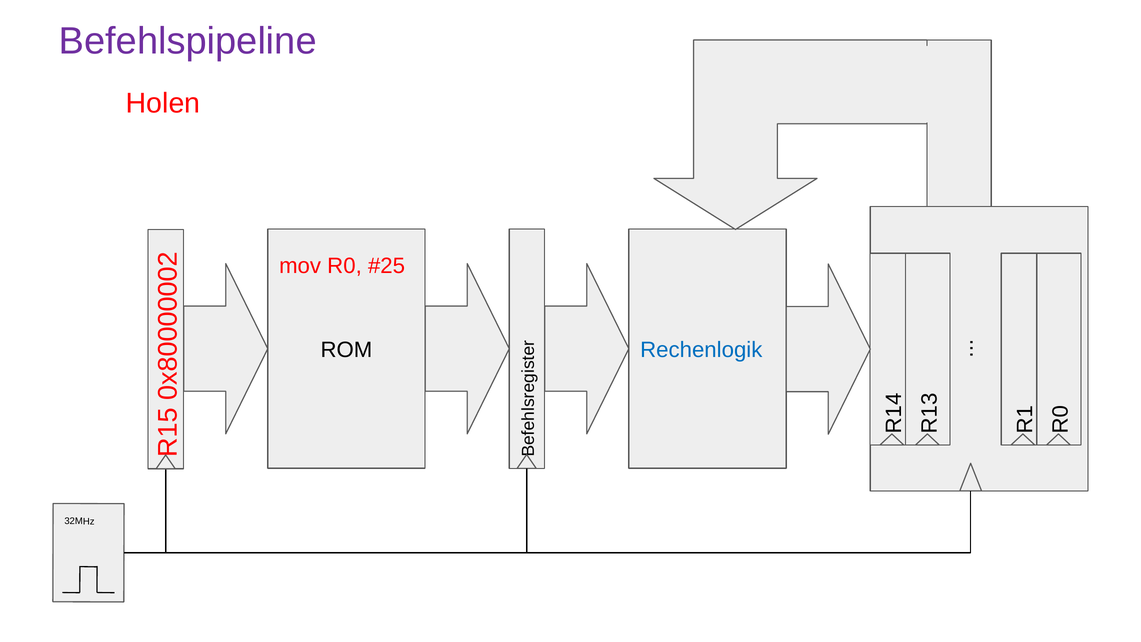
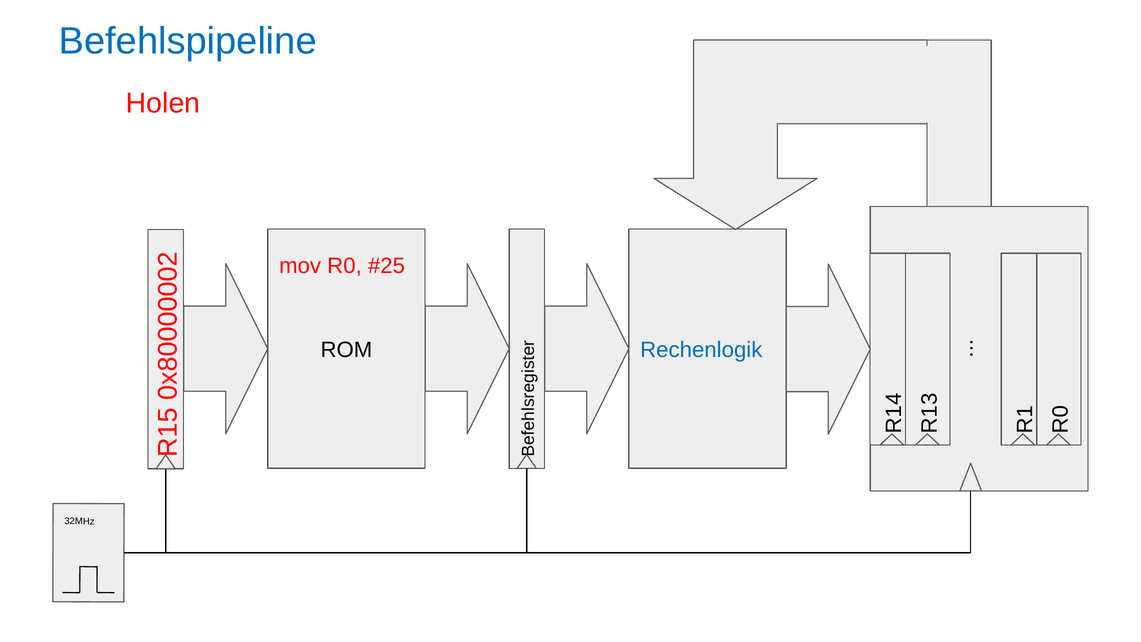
Befehlspipeline colour: purple -> blue
